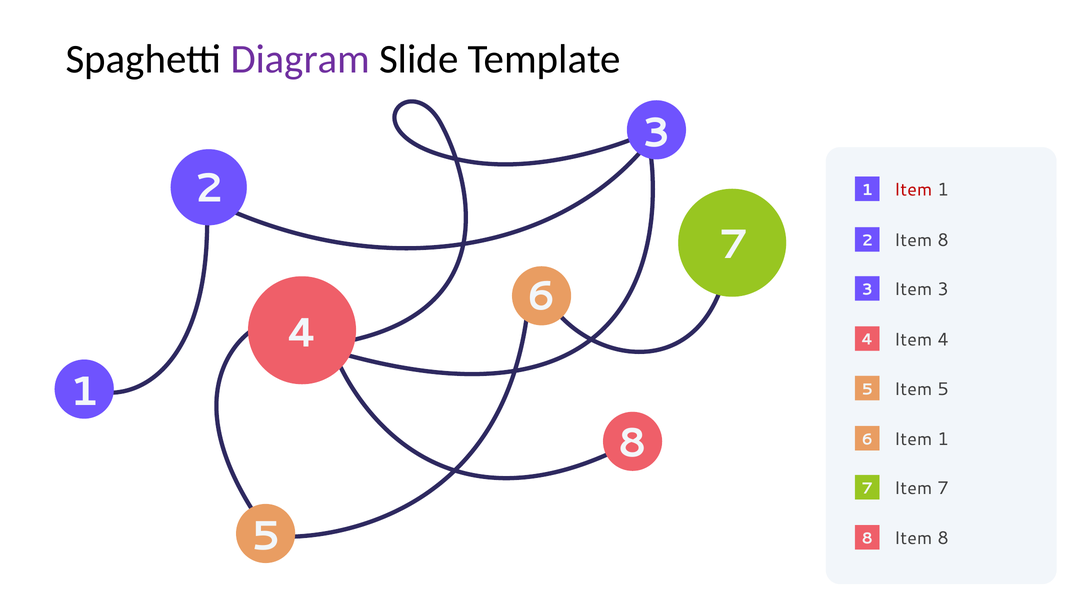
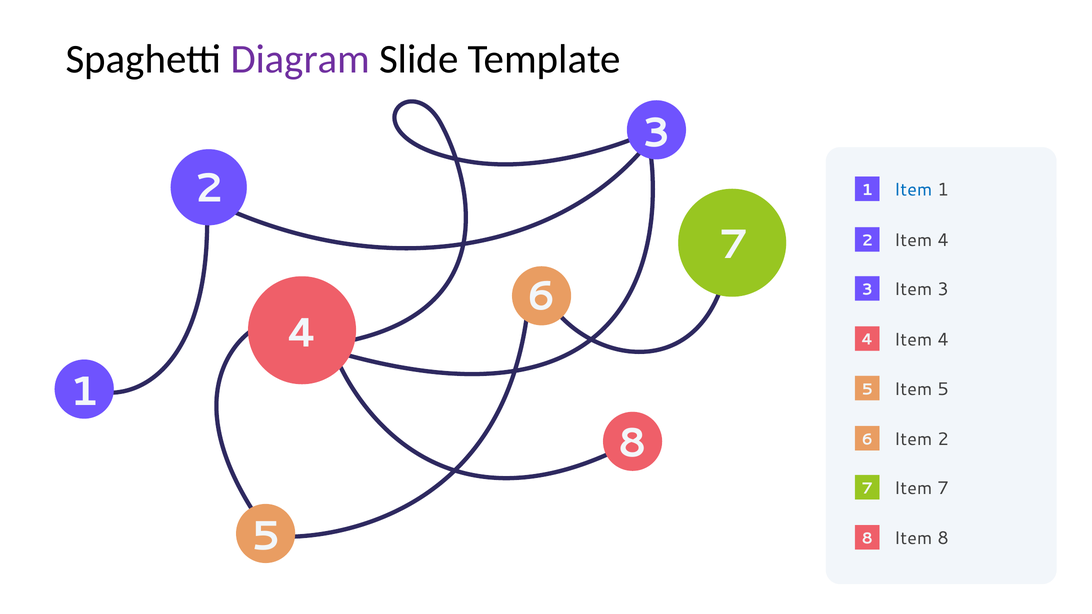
Item at (913, 190) colour: red -> blue
8 at (943, 241): 8 -> 4
1 at (943, 439): 1 -> 2
